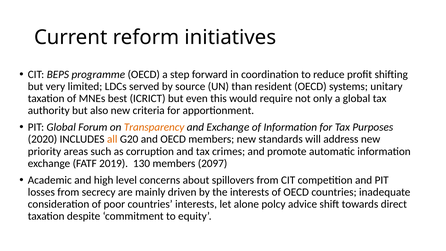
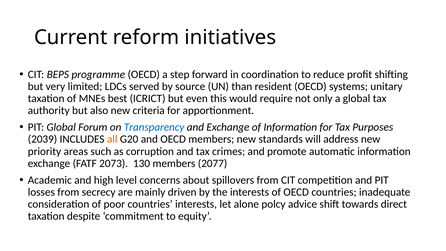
Transparency colour: orange -> blue
2020: 2020 -> 2039
2019: 2019 -> 2073
2097: 2097 -> 2077
